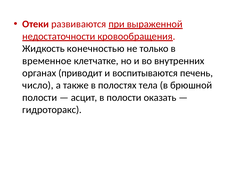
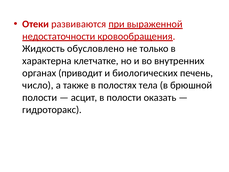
конечностью: конечностью -> обусловлено
временное: временное -> характерна
воспитываются: воспитываются -> биологических
